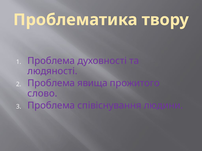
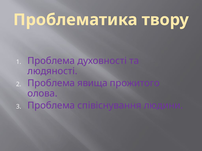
слово: слово -> олова
